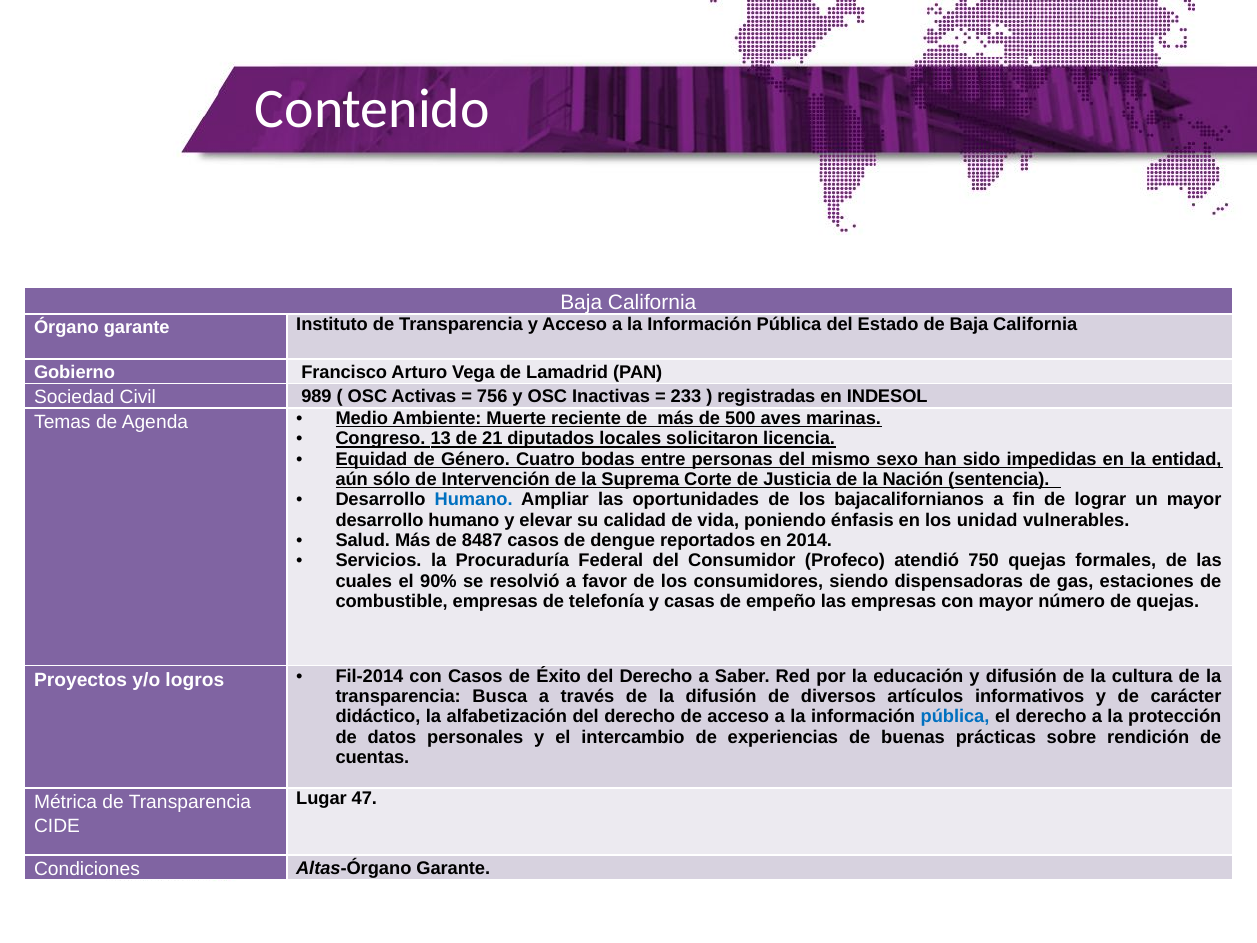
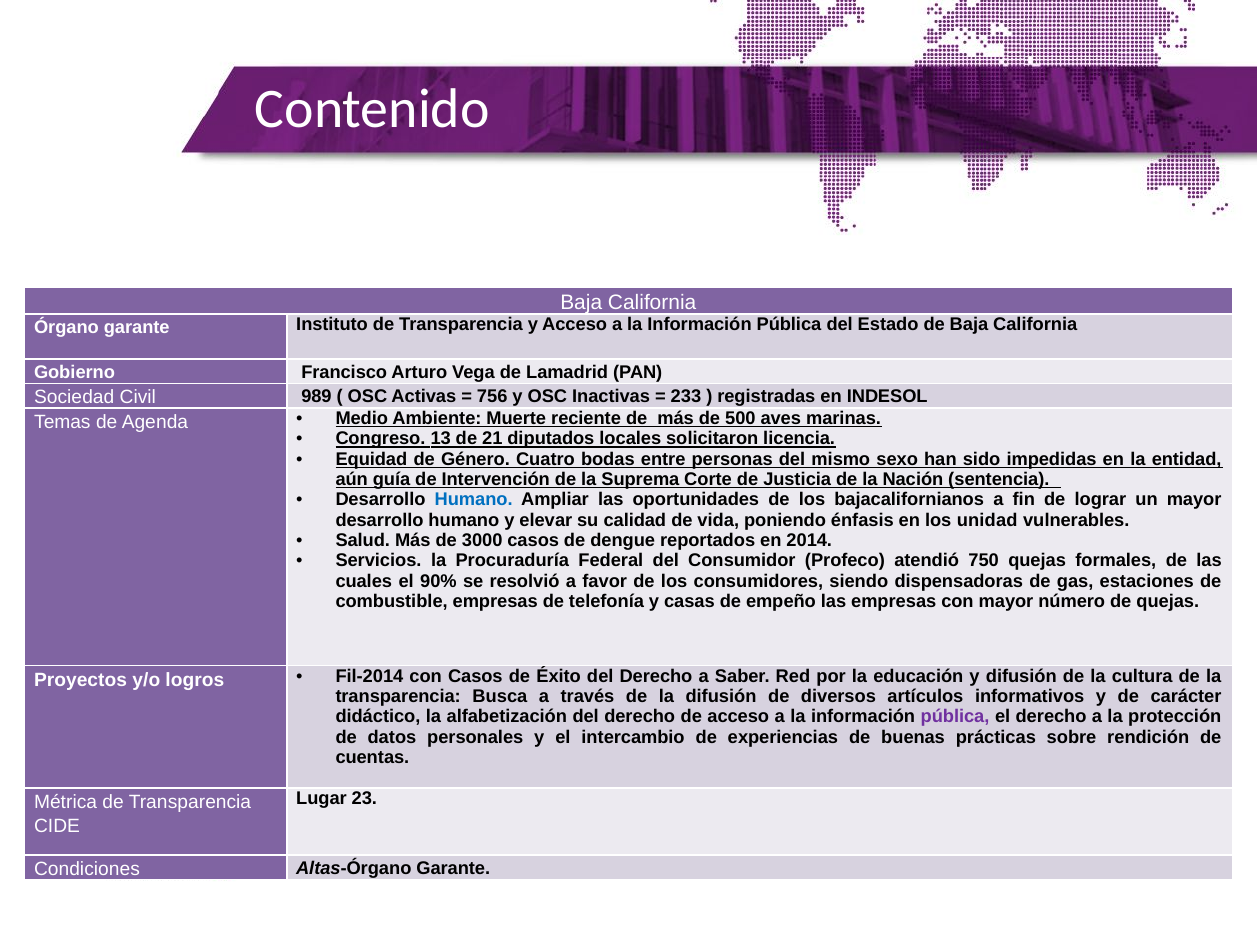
sólo: sólo -> guía
8487: 8487 -> 3000
pública at (955, 717) colour: blue -> purple
47: 47 -> 23
